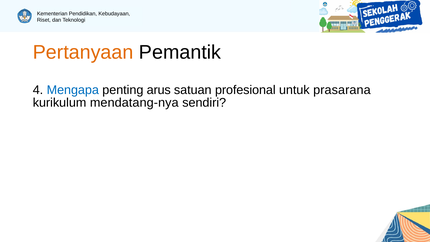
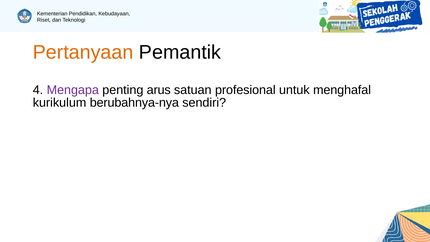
Mengapa colour: blue -> purple
prasarana: prasarana -> menghafal
mendatang-nya: mendatang-nya -> berubahnya-nya
